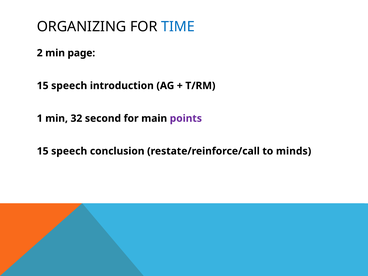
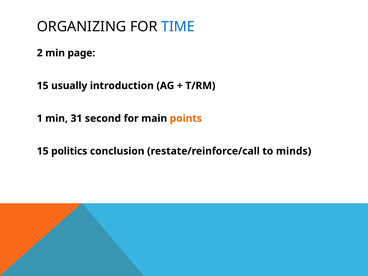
speech at (69, 86): speech -> usually
32: 32 -> 31
points colour: purple -> orange
speech at (69, 151): speech -> politics
